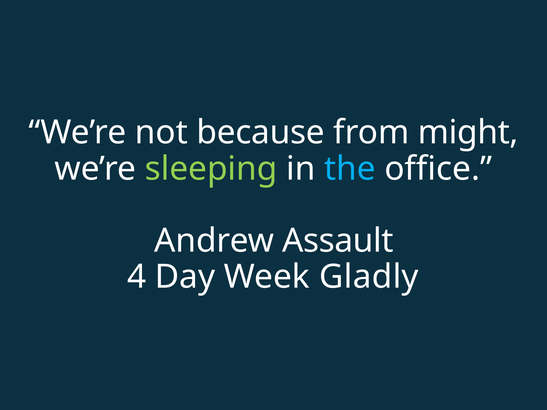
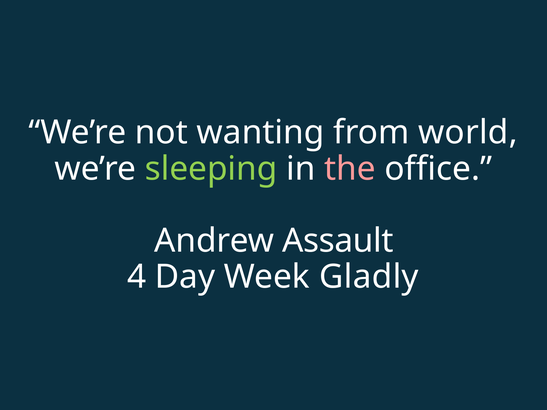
because: because -> wanting
might: might -> world
the colour: light blue -> pink
